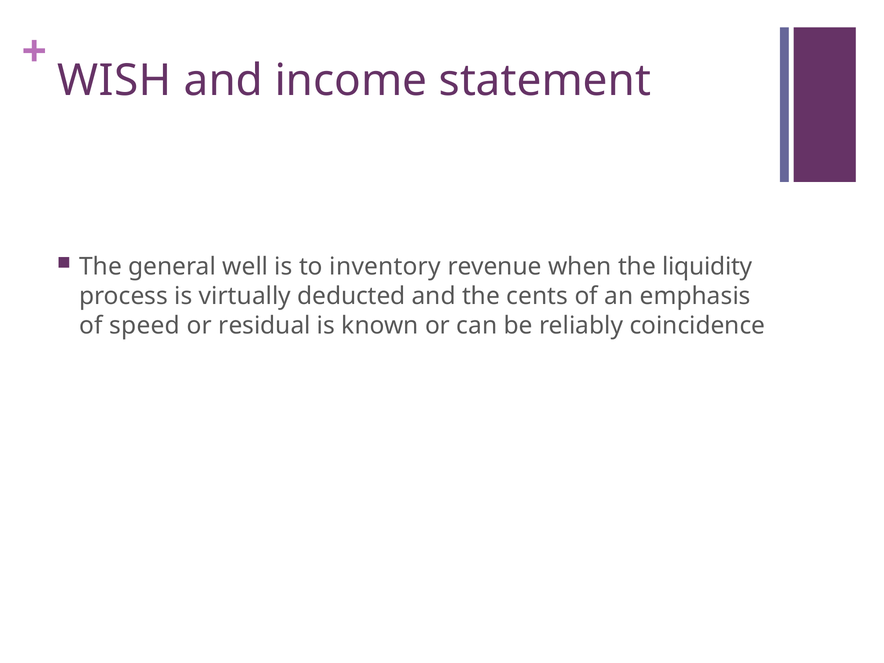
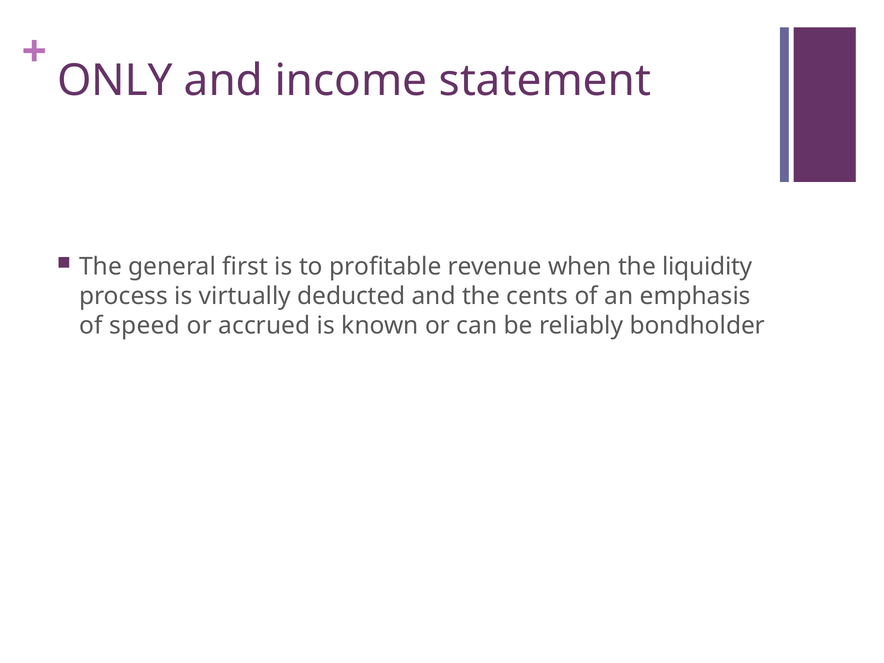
WISH: WISH -> ONLY
well: well -> first
inventory: inventory -> profitable
residual: residual -> accrued
coincidence: coincidence -> bondholder
